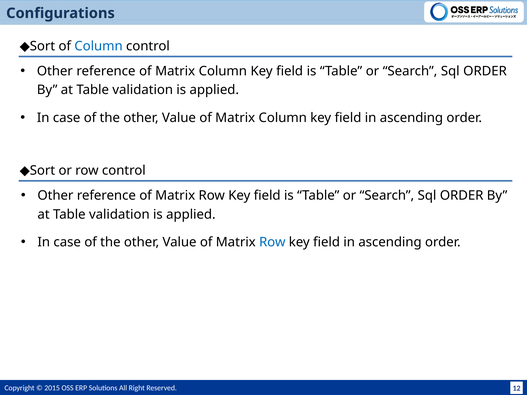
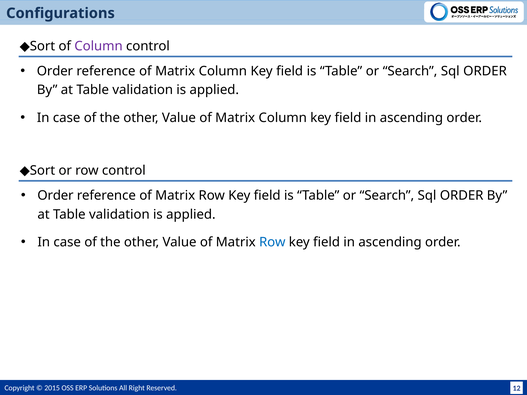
Column at (99, 46) colour: blue -> purple
Other at (55, 71): Other -> Order
Other at (55, 196): Other -> Order
